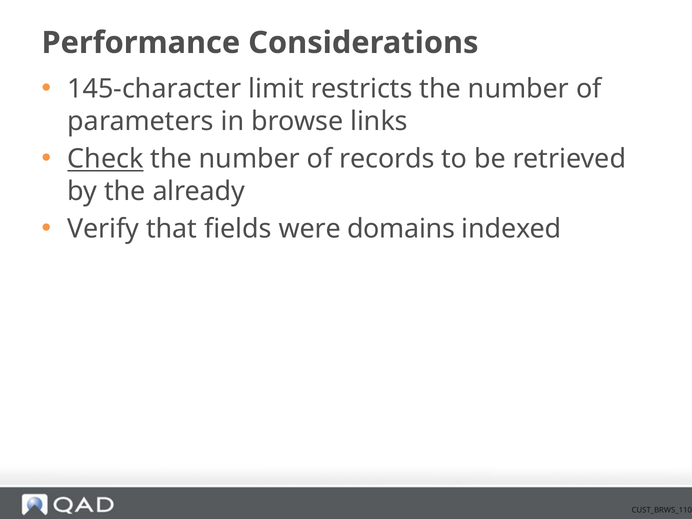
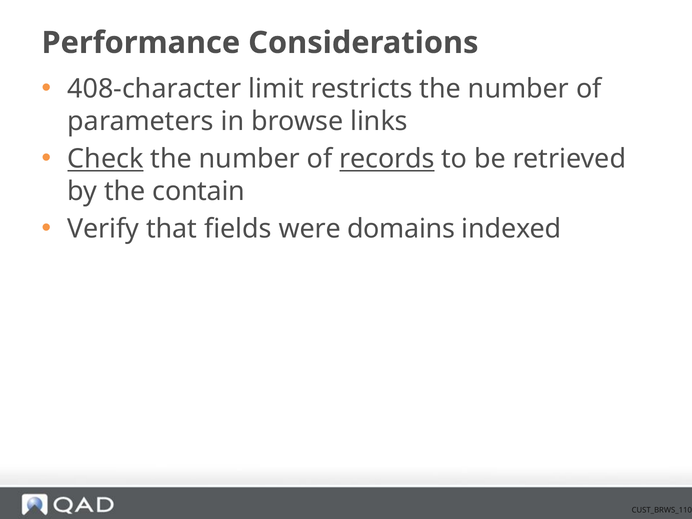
145-character: 145-character -> 408-character
records underline: none -> present
already: already -> contain
